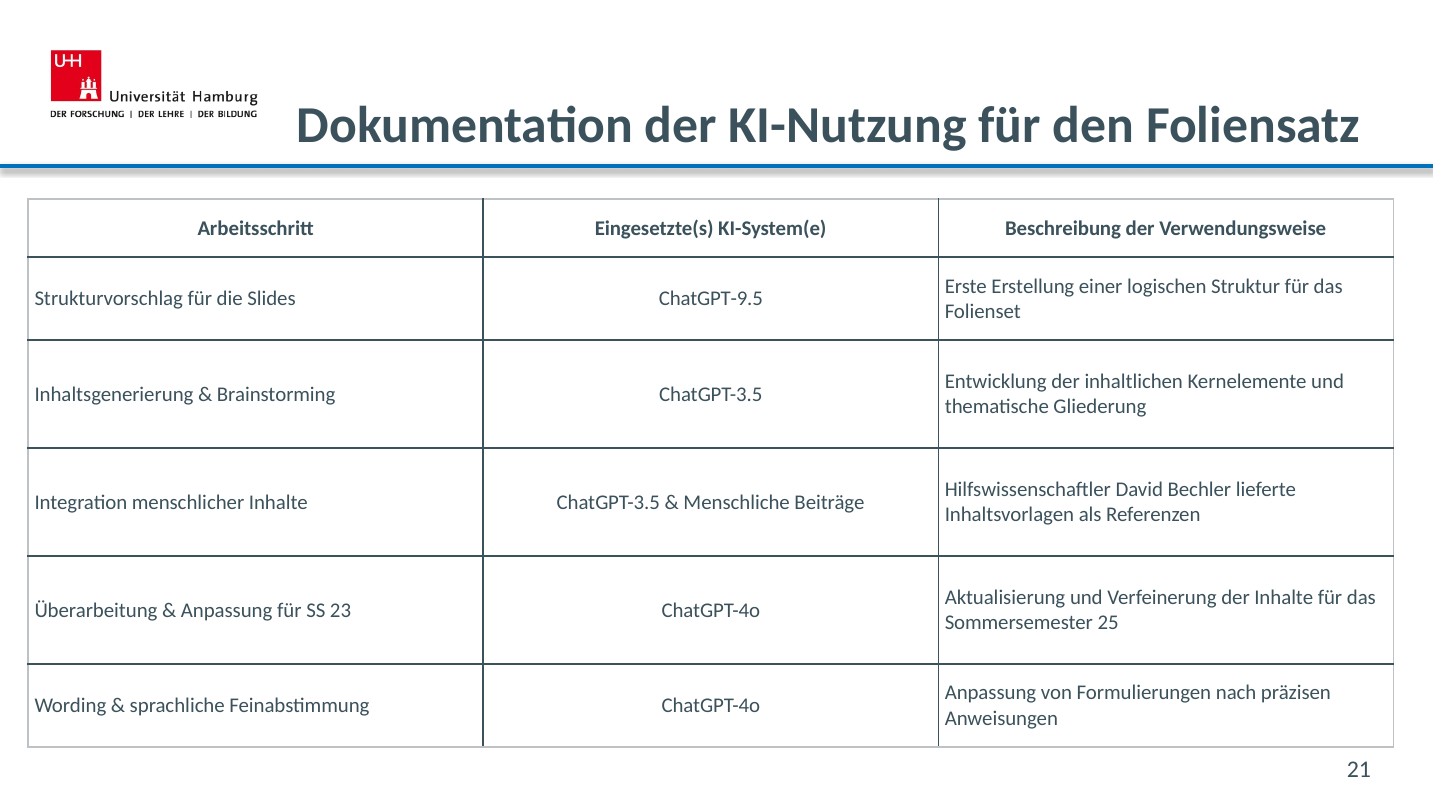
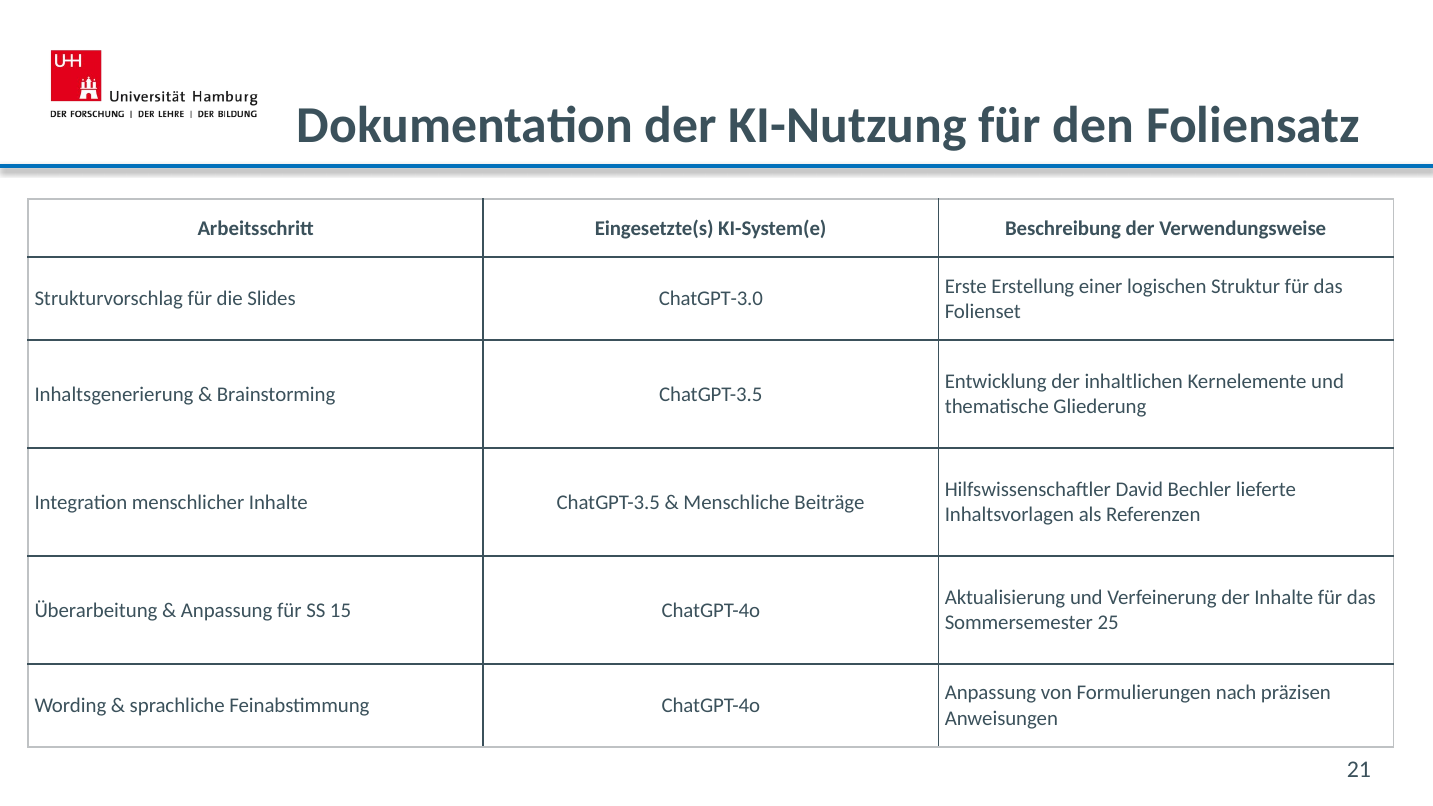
ChatGPT-9.5: ChatGPT-9.5 -> ChatGPT-3.0
23: 23 -> 15
